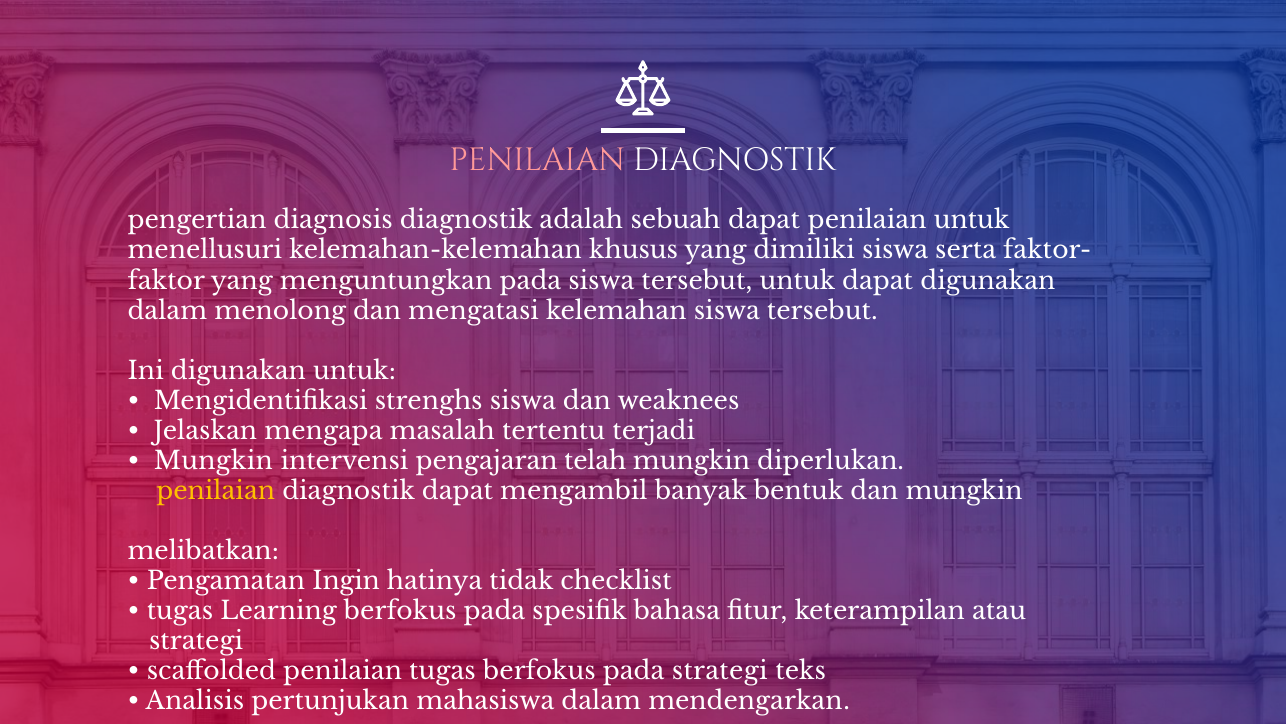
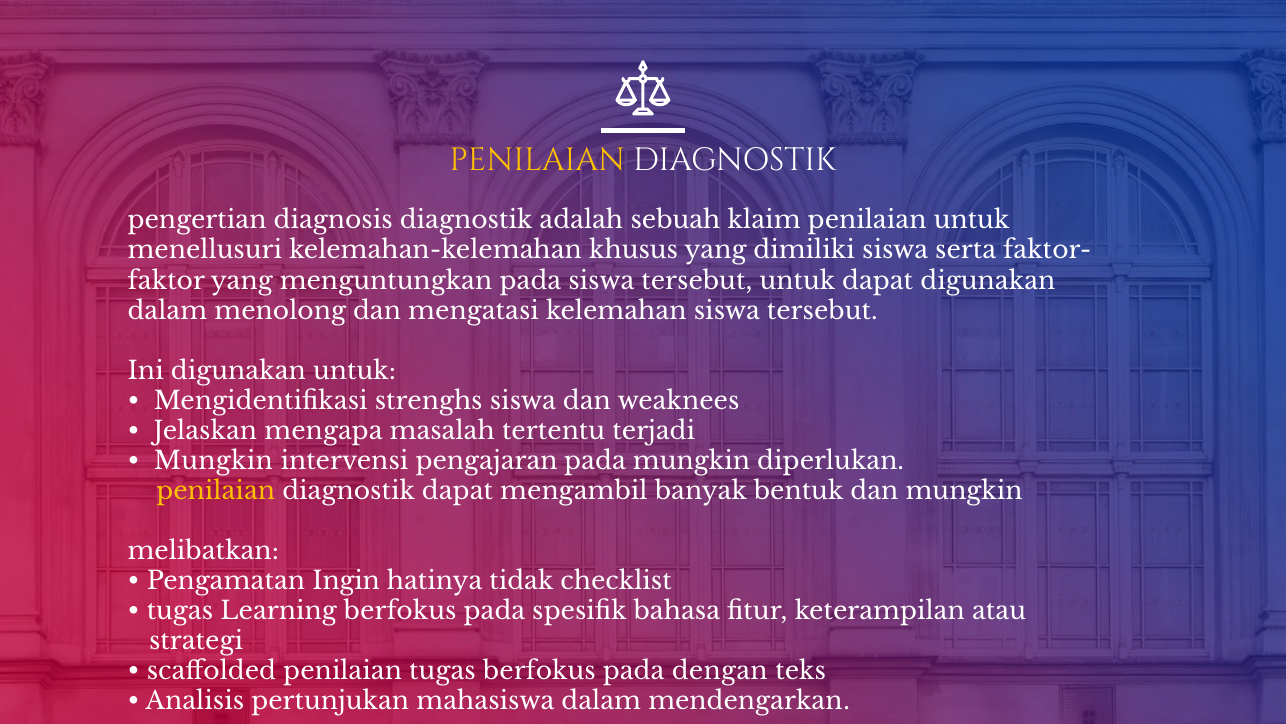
PENILAIAN at (537, 160) colour: pink -> yellow
sebuah dapat: dapat -> klaim
pengajaran telah: telah -> pada
pada strategi: strategi -> dengan
